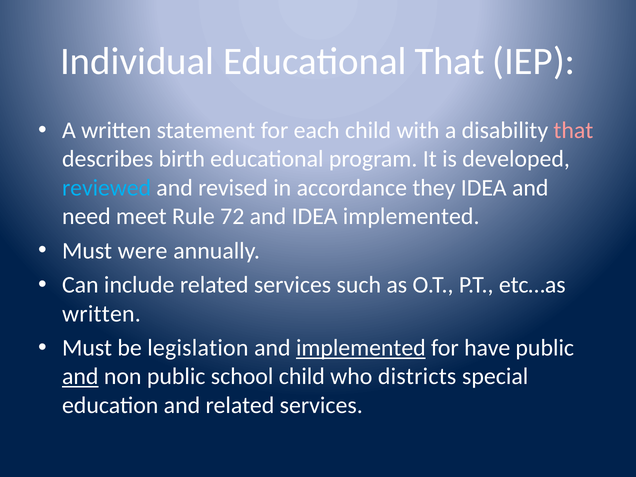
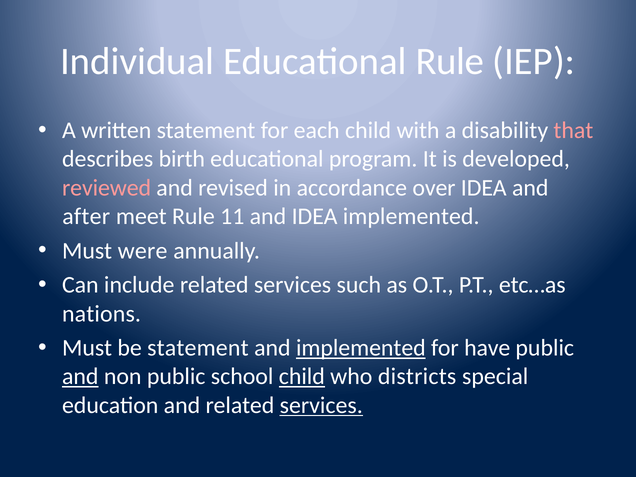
Educational That: That -> Rule
reviewed colour: light blue -> pink
they: they -> over
need: need -> after
72: 72 -> 11
written at (101, 314): written -> nations
be legislation: legislation -> statement
child at (302, 377) underline: none -> present
services at (321, 405) underline: none -> present
